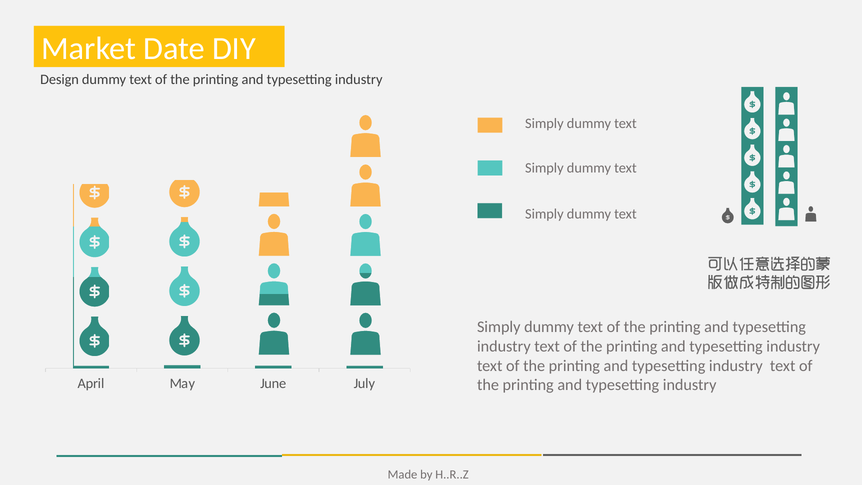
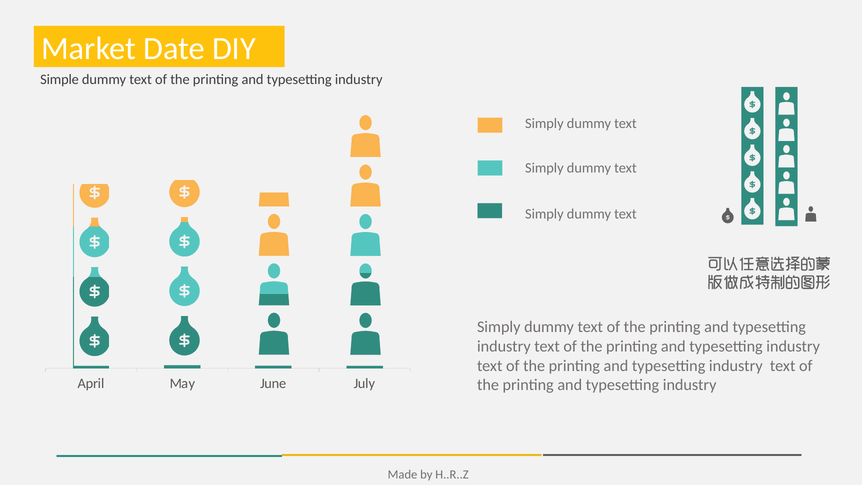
Design: Design -> Simple
